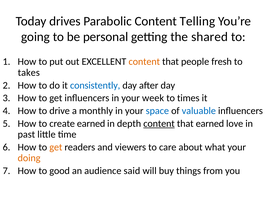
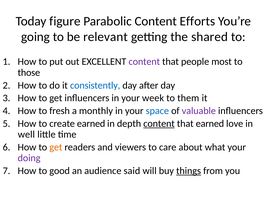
drives: drives -> figure
Telling: Telling -> Efforts
personal: personal -> relevant
content at (144, 61) colour: orange -> purple
fresh: fresh -> most
takes: takes -> those
times: times -> them
drive: drive -> fresh
valuable colour: blue -> purple
past: past -> well
doing colour: orange -> purple
things underline: none -> present
